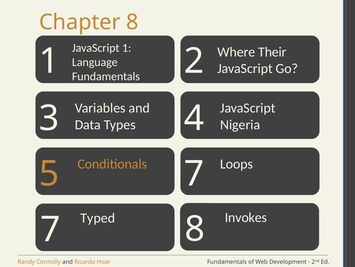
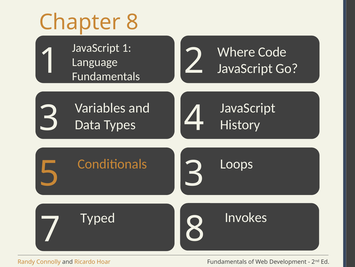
Their: Their -> Code
Nigeria: Nigeria -> History
5 7: 7 -> 3
